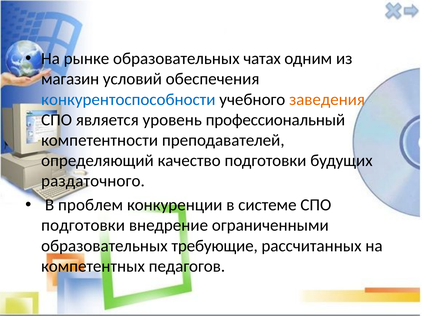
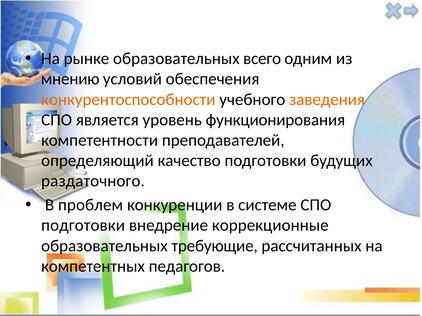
чатах: чатах -> всего
магазин: магазин -> мнению
конкурентоспособности colour: blue -> orange
профессиональный: профессиональный -> функционирования
ограниченными: ограниченными -> коррекционные
